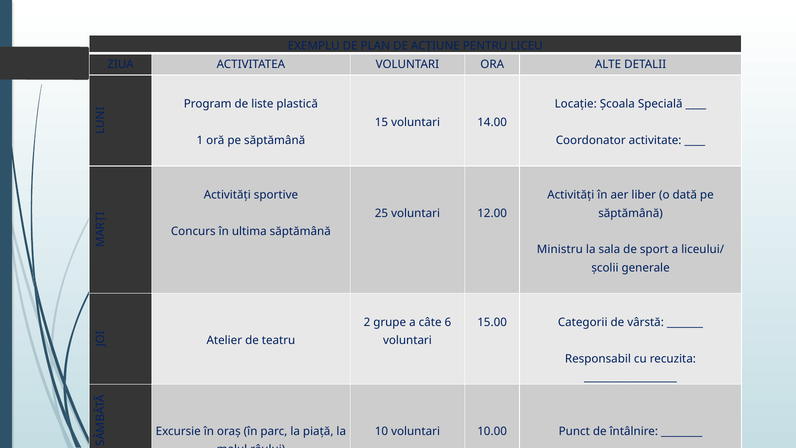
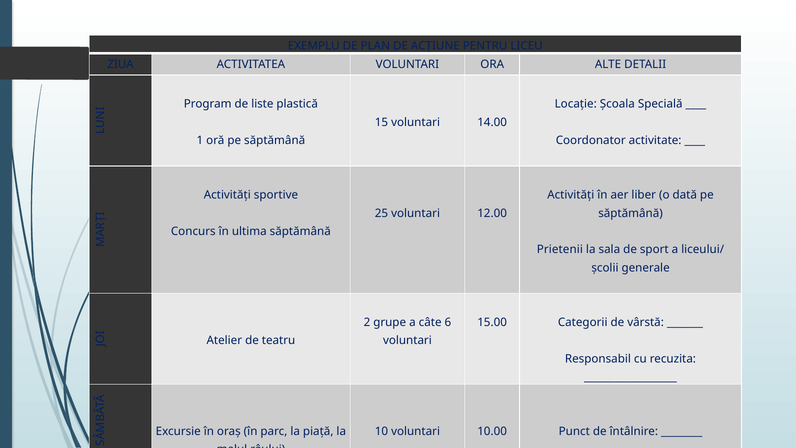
Ministru: Ministru -> Prietenii
